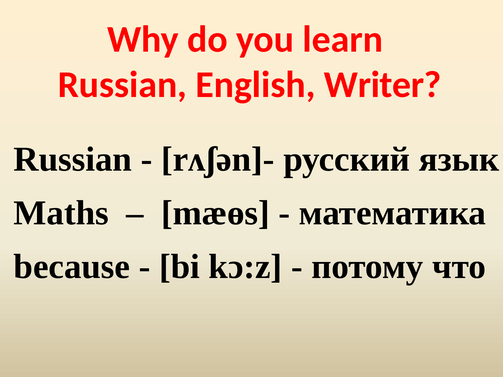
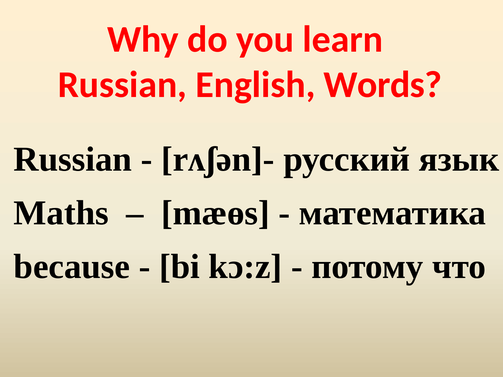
Writer: Writer -> Words
